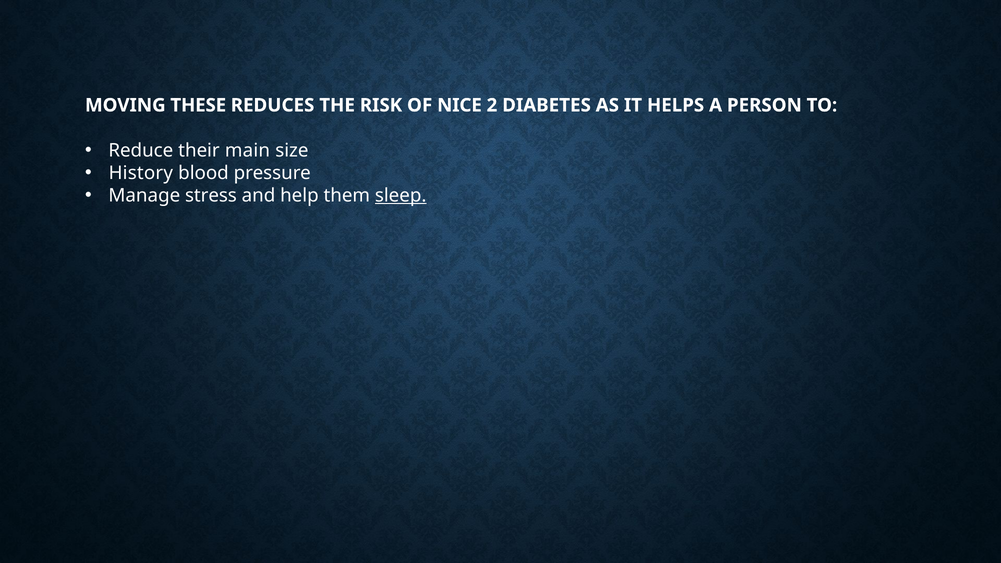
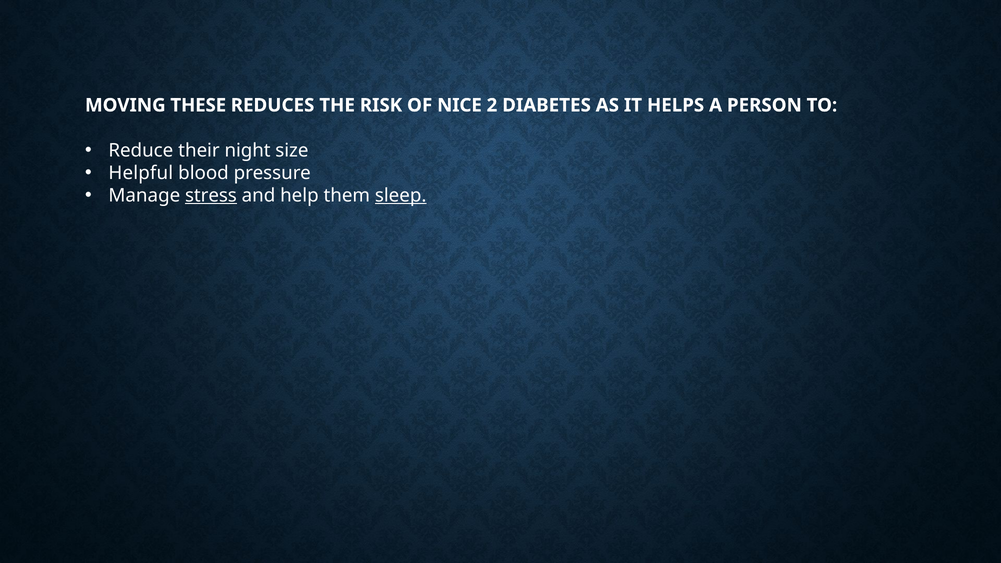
main: main -> night
History: History -> Helpful
stress underline: none -> present
